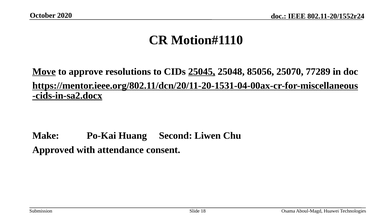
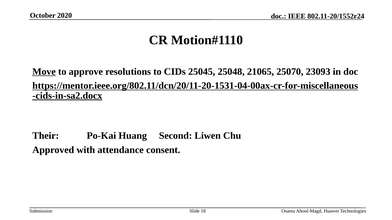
25045 underline: present -> none
85056: 85056 -> 21065
77289: 77289 -> 23093
Make: Make -> Their
